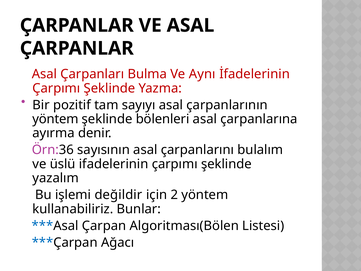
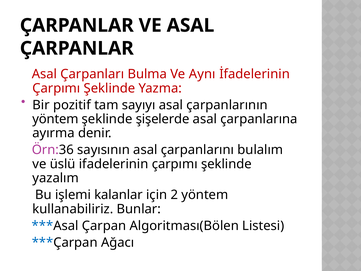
bölenleri: bölenleri -> şişelerde
değildir: değildir -> kalanlar
